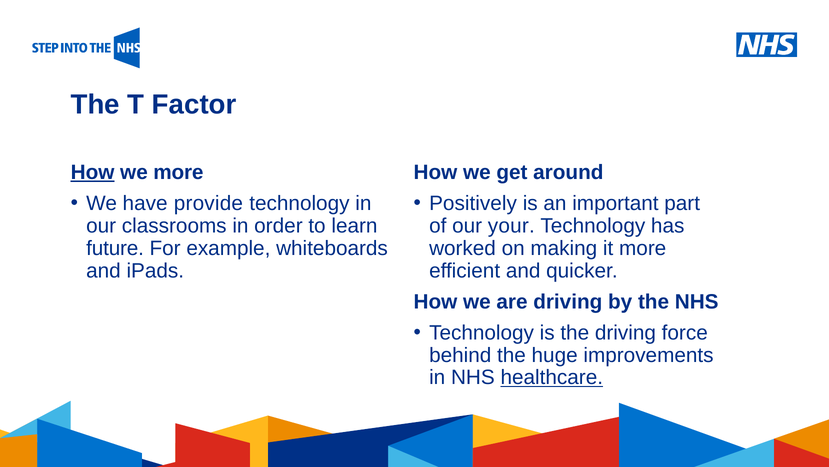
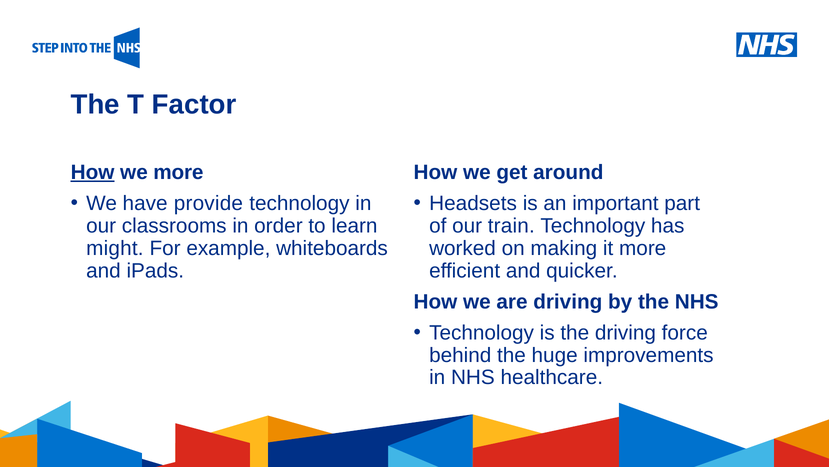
Positively: Positively -> Headsets
your: your -> train
future: future -> might
healthcare underline: present -> none
